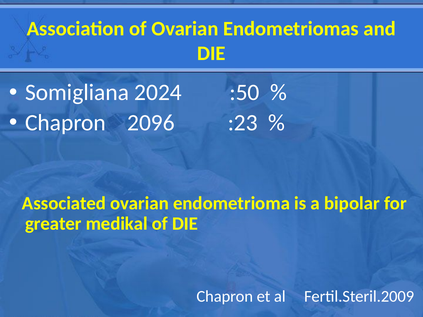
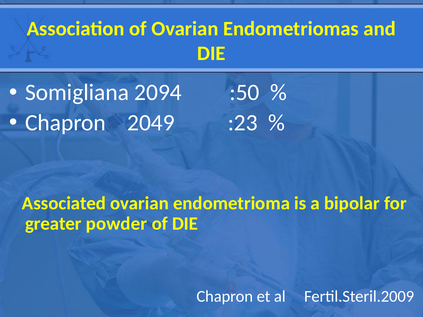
2024: 2024 -> 2094
2096: 2096 -> 2049
medikal: medikal -> powder
